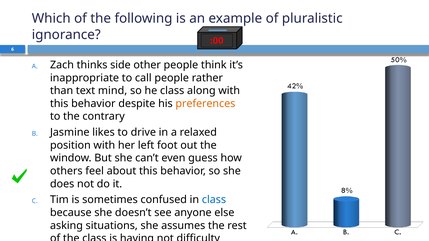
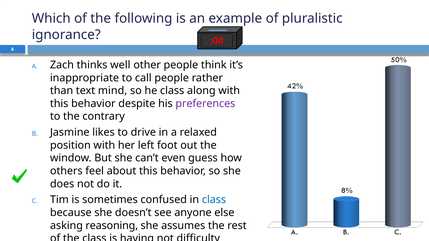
side: side -> well
preferences colour: orange -> purple
situations: situations -> reasoning
